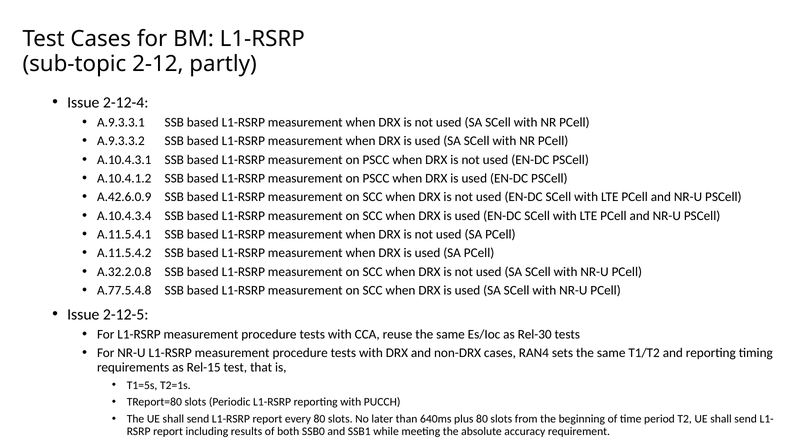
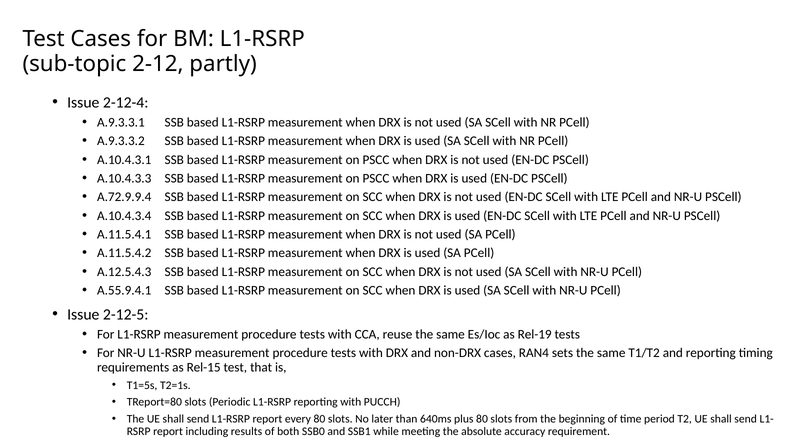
A.10.4.1.2: A.10.4.1.2 -> A.10.4.3.3
A.42.6.0.9: A.42.6.0.9 -> A.72.9.9.4
A.32.2.0.8: A.32.2.0.8 -> A.12.5.4.3
A.77.5.4.8: A.77.5.4.8 -> A.55.9.4.1
Rel-30: Rel-30 -> Rel-19
